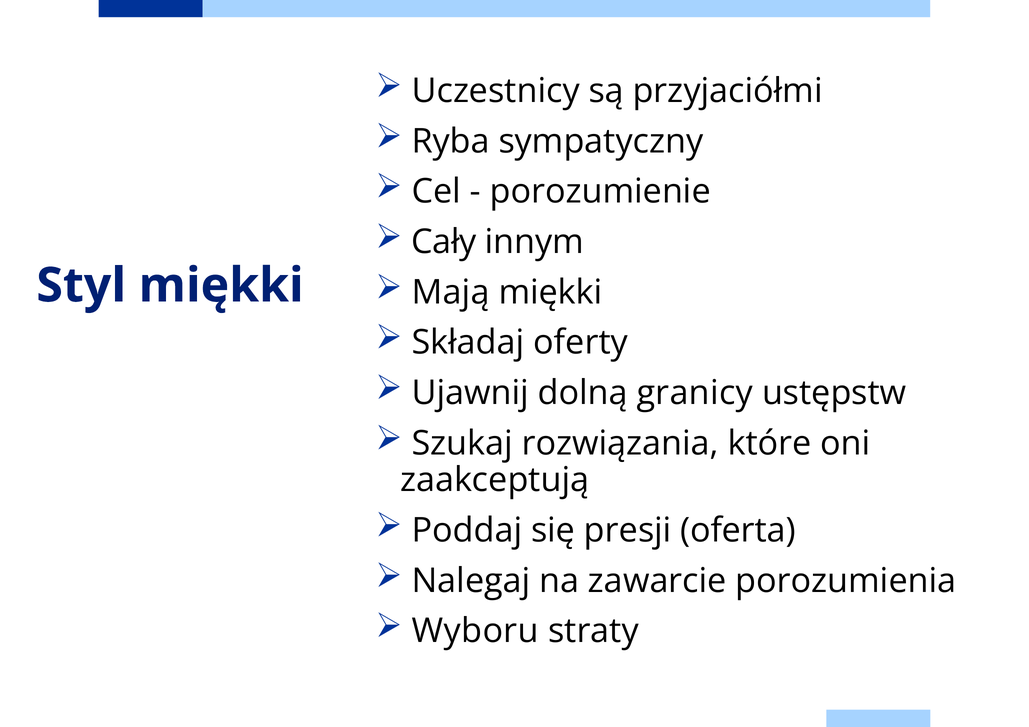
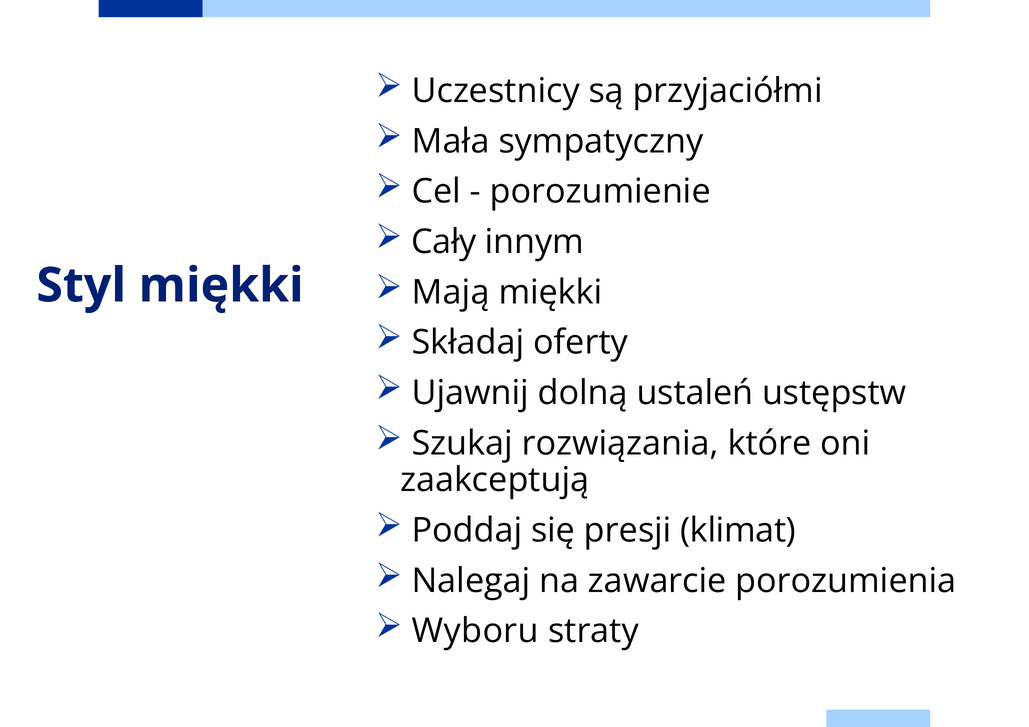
Ryba: Ryba -> Mała
granicy: granicy -> ustaleń
oferta: oferta -> klimat
